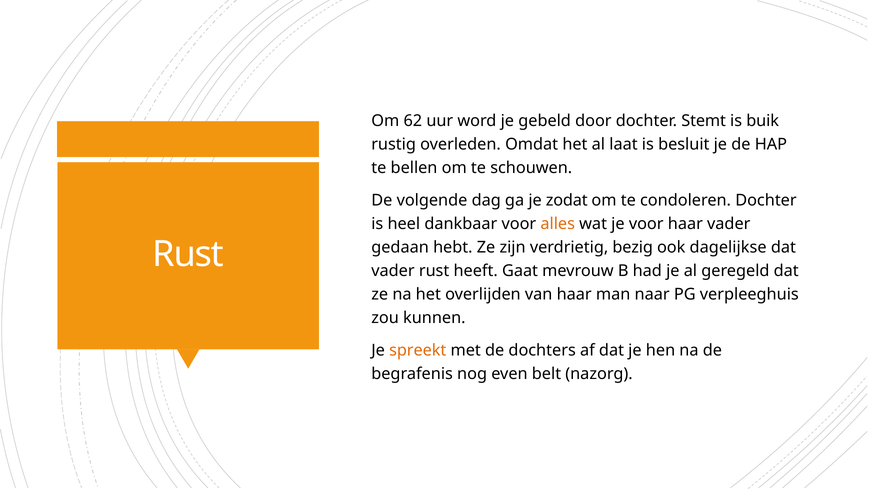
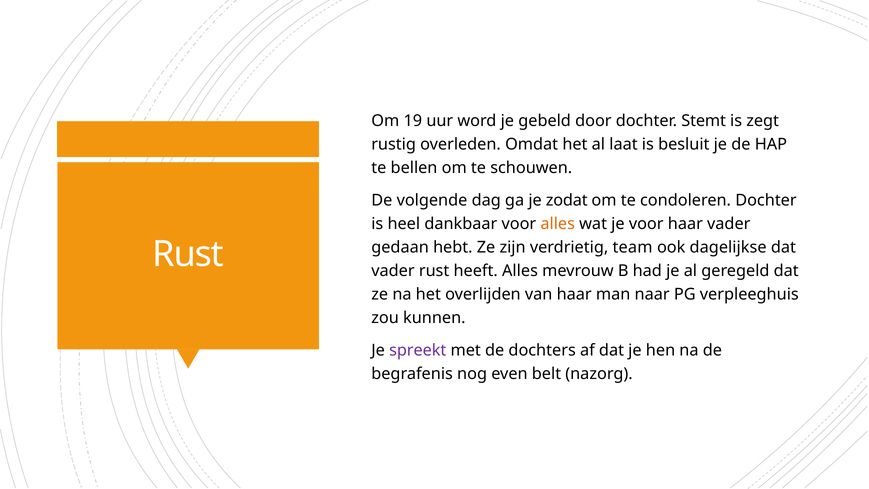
62: 62 -> 19
buik: buik -> zegt
bezig: bezig -> team
heeft Gaat: Gaat -> Alles
spreekt colour: orange -> purple
